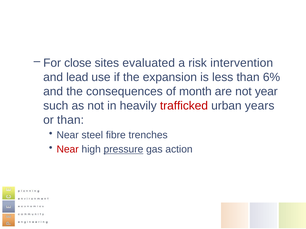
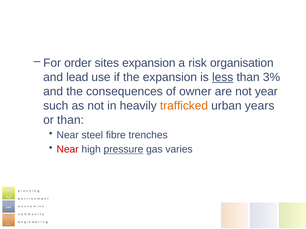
close: close -> order
sites evaluated: evaluated -> expansion
intervention: intervention -> organisation
less underline: none -> present
6%: 6% -> 3%
month: month -> owner
trafficked colour: red -> orange
action: action -> varies
